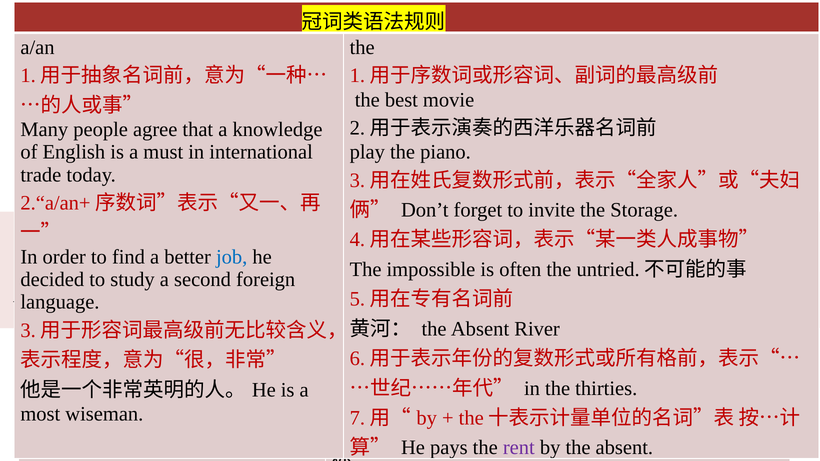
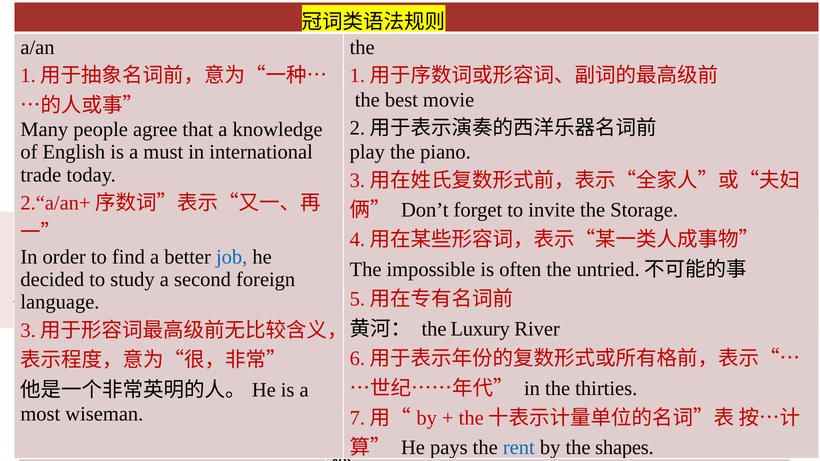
Absent at (480, 329): Absent -> Luxury
rent colour: purple -> blue
by the absent: absent -> shapes
